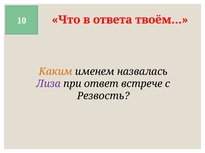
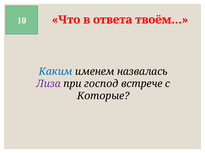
Каким colour: orange -> blue
ответ: ответ -> господ
Резвость: Резвость -> Которые
